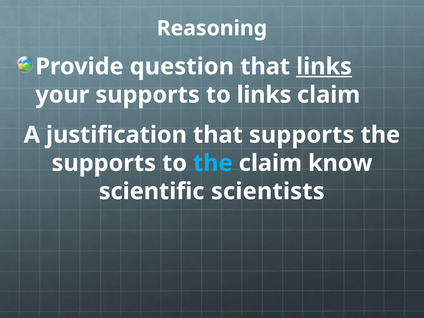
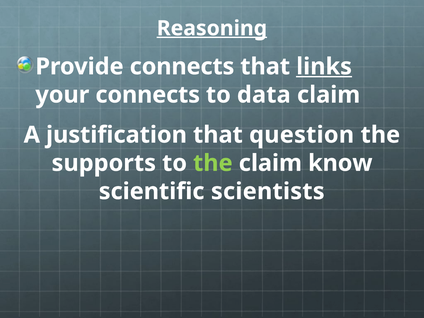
Reasoning underline: none -> present
Provide question: question -> connects
your supports: supports -> connects
to links: links -> data
that supports: supports -> question
the at (213, 163) colour: light blue -> light green
